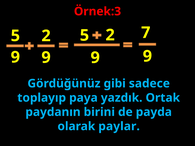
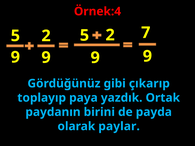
Örnek:3: Örnek:3 -> Örnek:4
sadece: sadece -> çıkarıp
